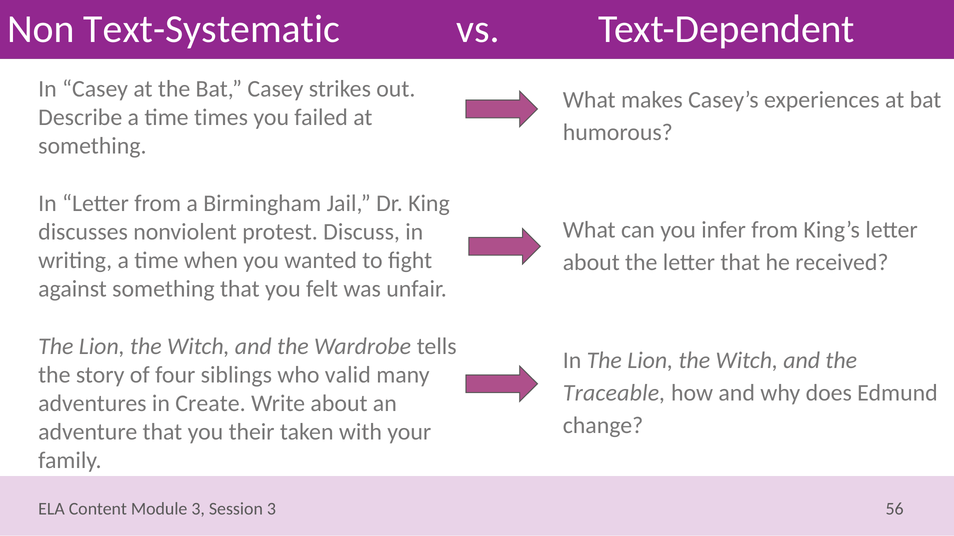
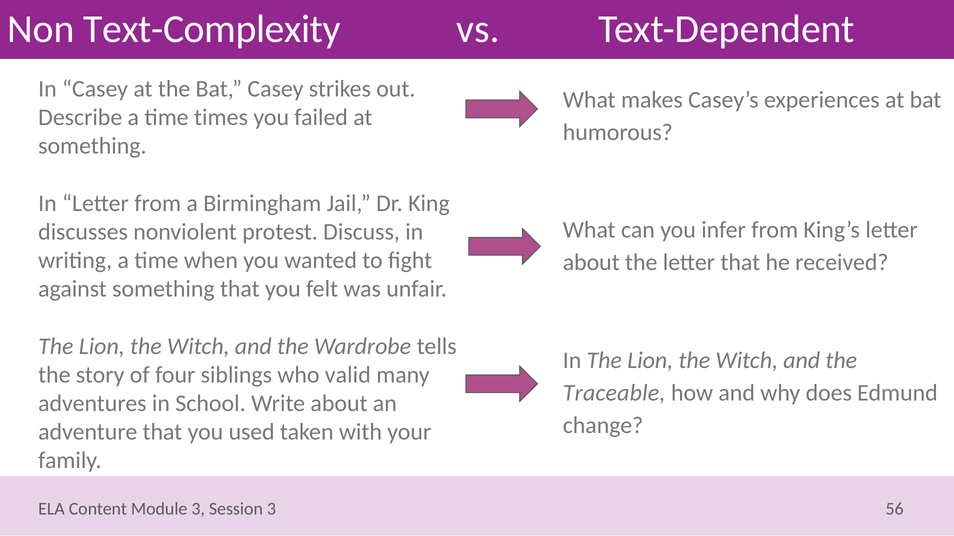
Text-Systematic: Text-Systematic -> Text-Complexity
Create: Create -> School
their: their -> used
